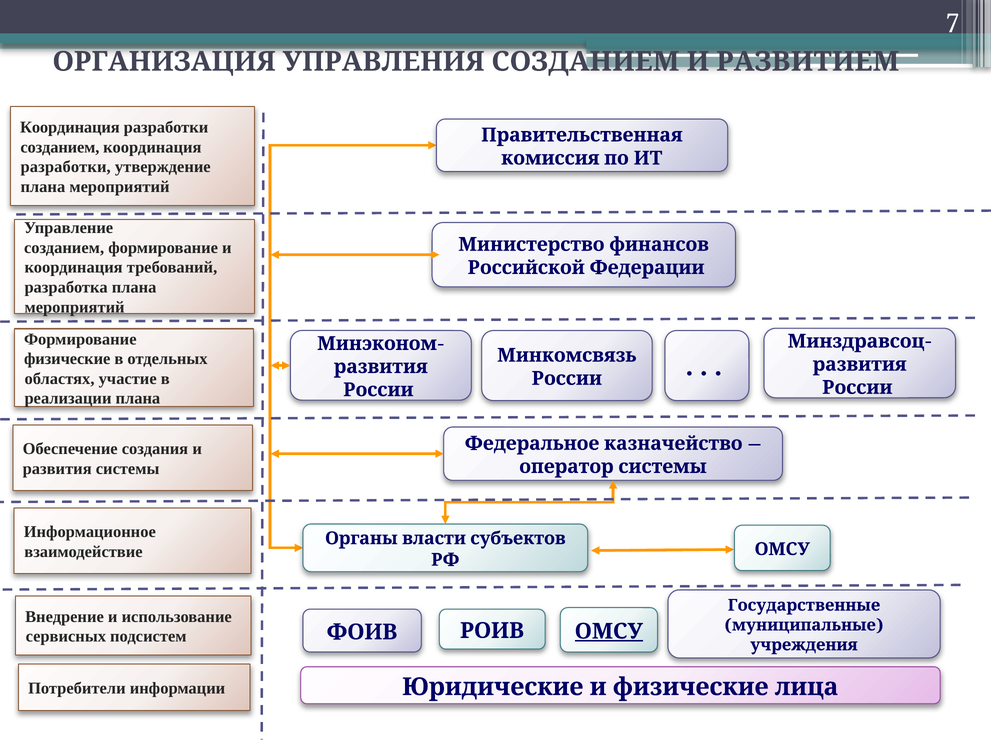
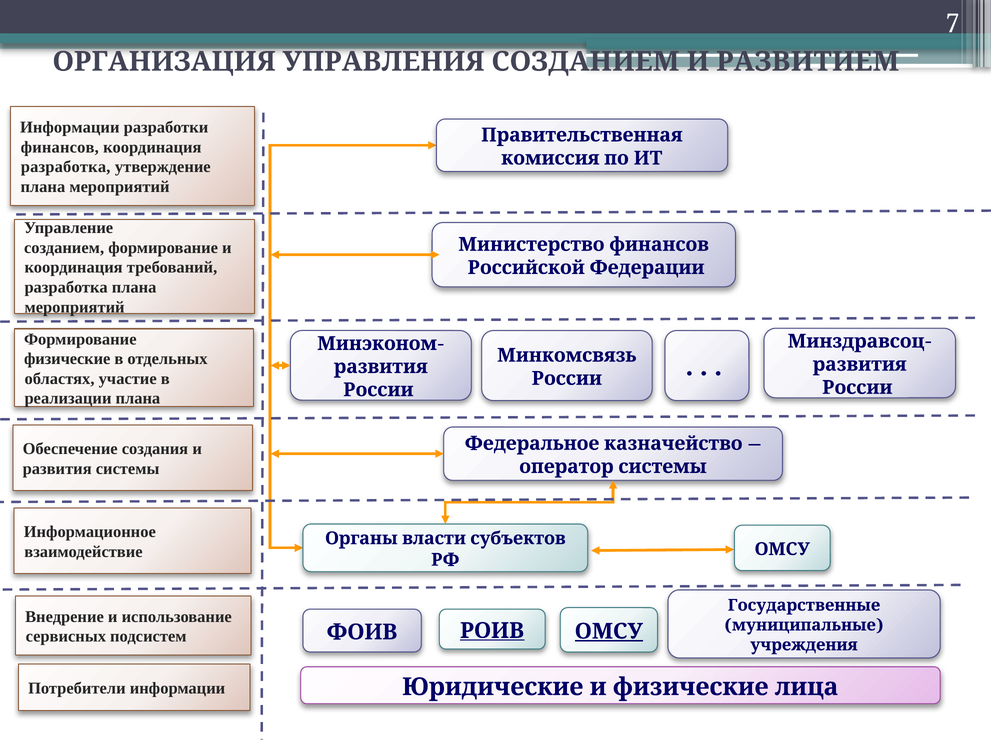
Координация at (70, 127): Координация -> Информации
созданием at (60, 147): созданием -> финансов
разработки at (66, 167): разработки -> разработка
РОИВ underline: none -> present
